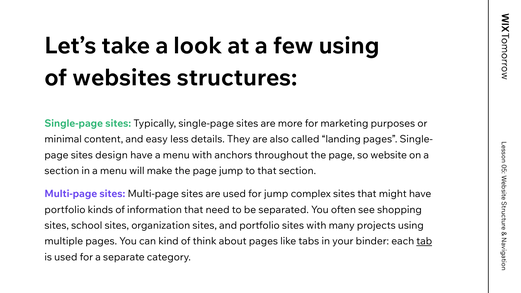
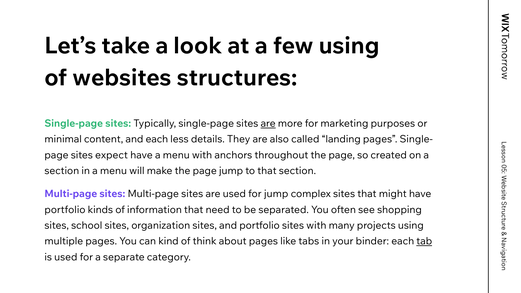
are at (268, 124) underline: none -> present
and easy: easy -> each
design: design -> expect
website: website -> created
